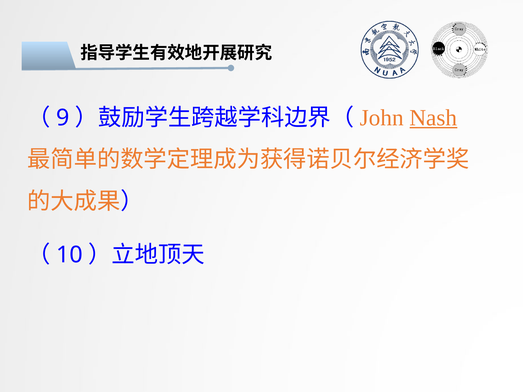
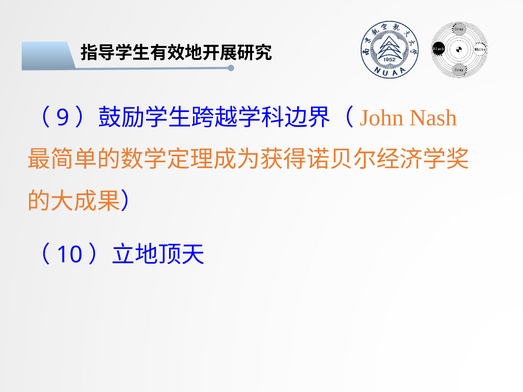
Nash underline: present -> none
